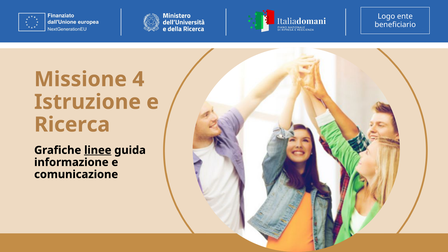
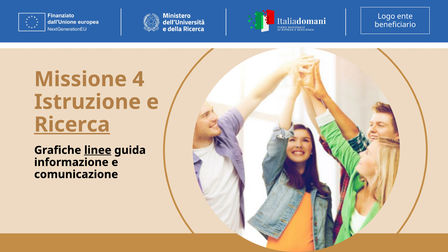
Ricerca underline: none -> present
